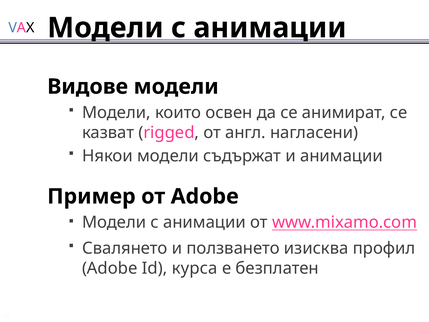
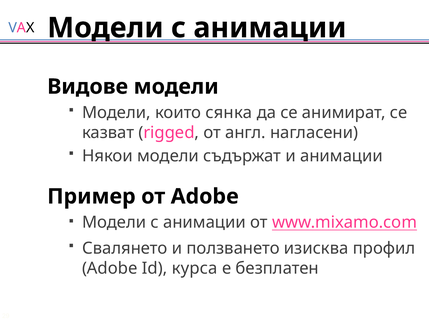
освен: освен -> сянка
